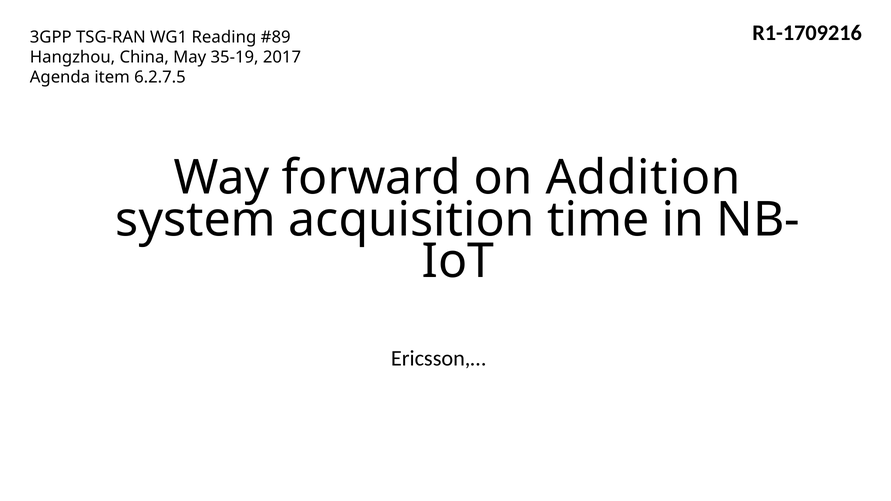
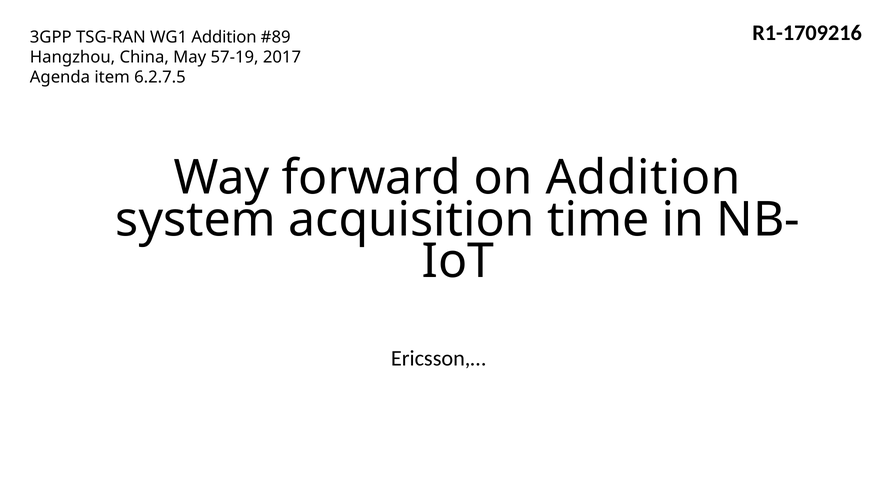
WG1 Reading: Reading -> Addition
35-19: 35-19 -> 57-19
